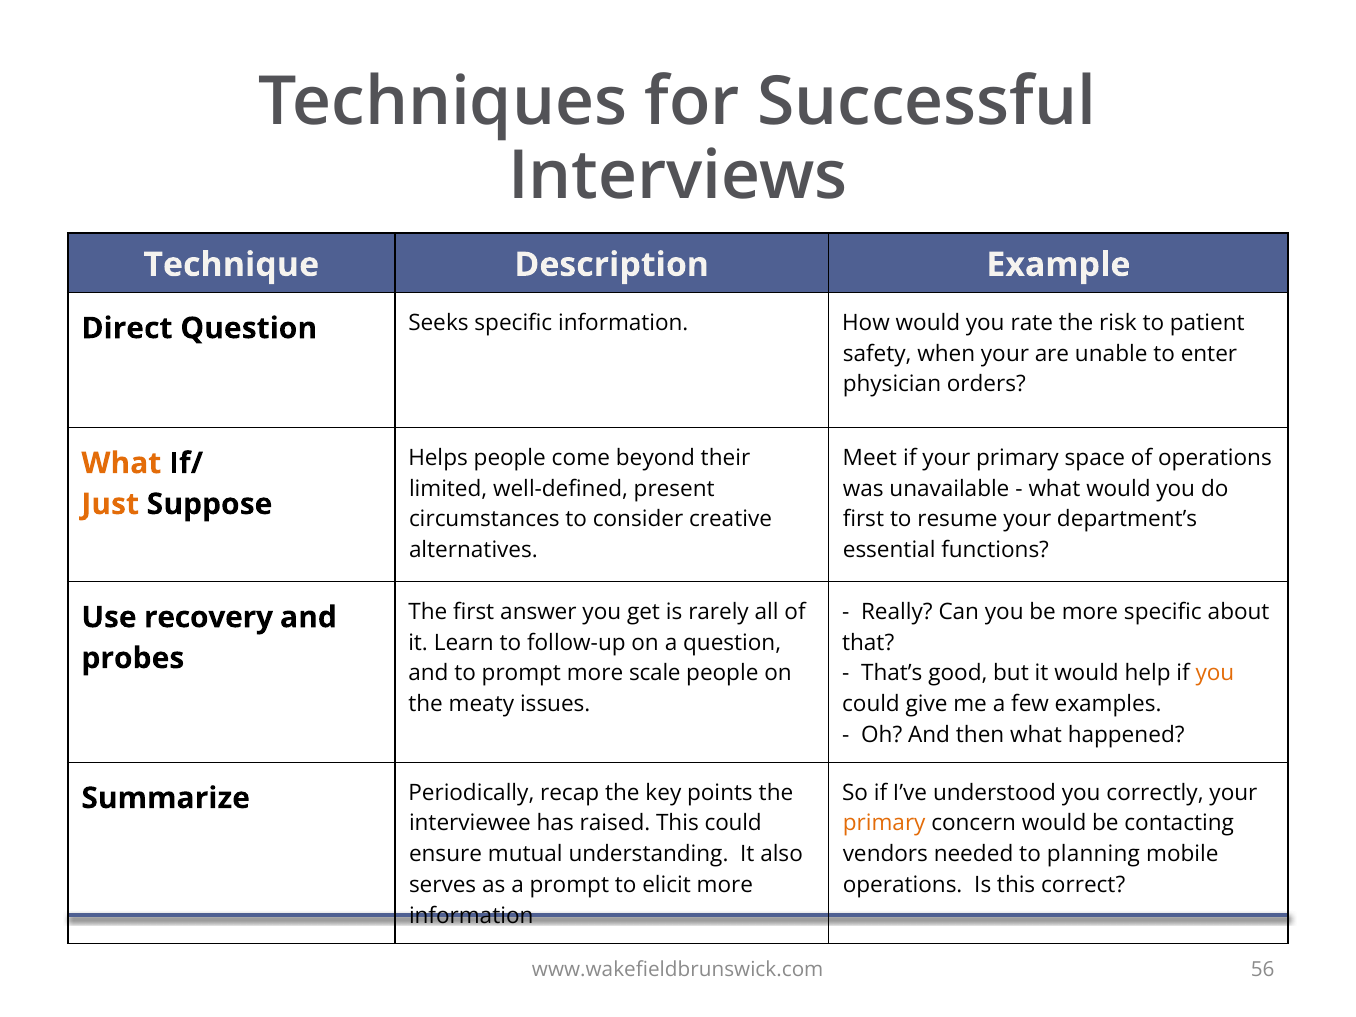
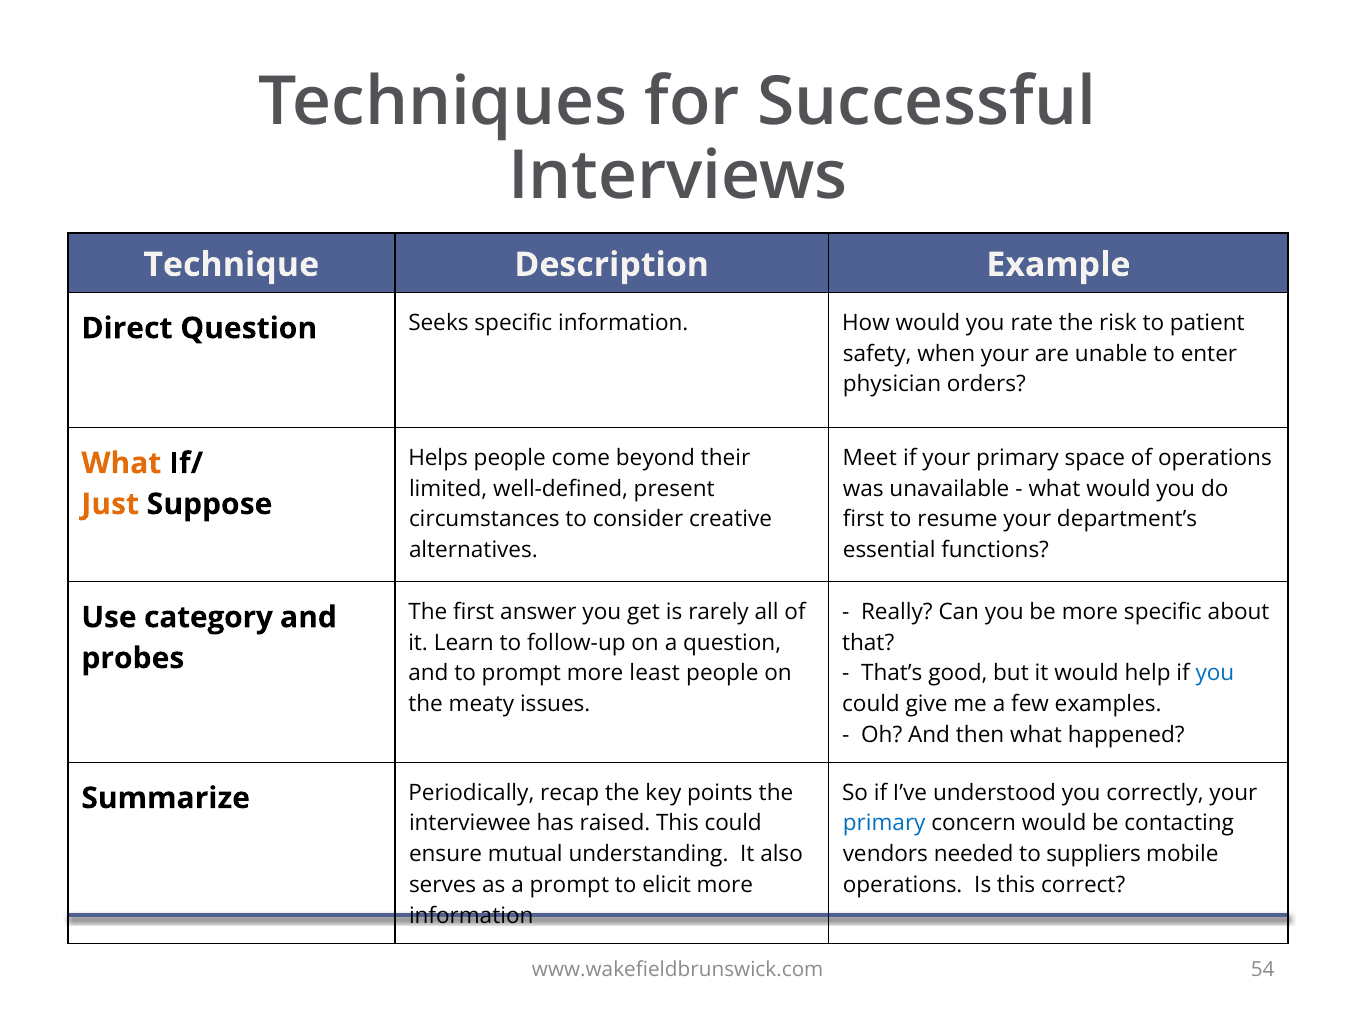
recovery: recovery -> category
scale: scale -> least
you at (1215, 673) colour: orange -> blue
primary at (884, 823) colour: orange -> blue
planning: planning -> suppliers
56: 56 -> 54
